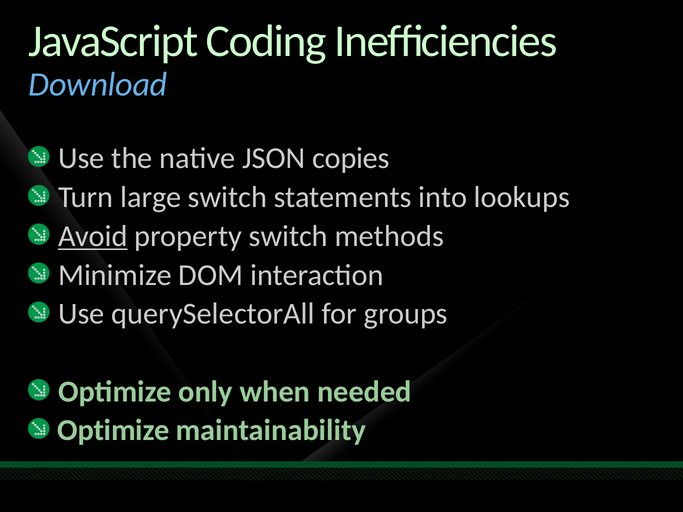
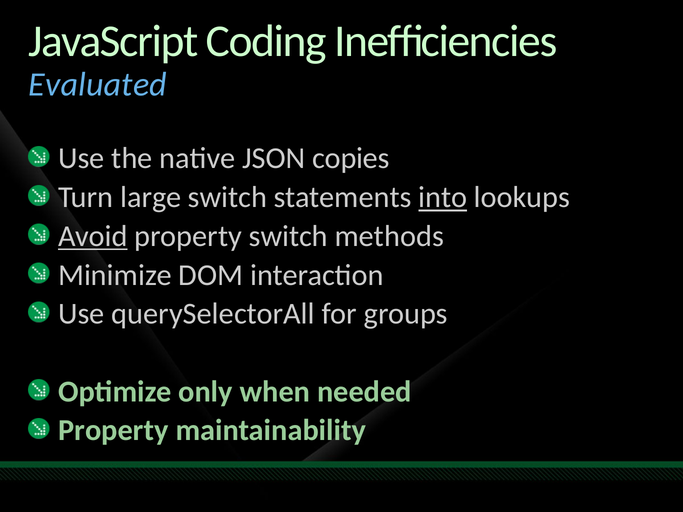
Download: Download -> Evaluated
into underline: none -> present
Optimize at (114, 431): Optimize -> Property
